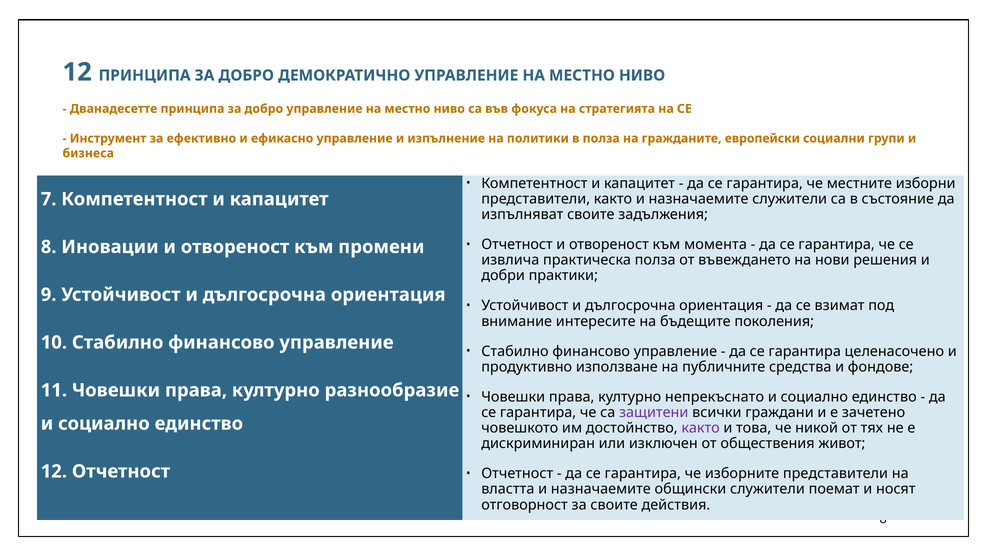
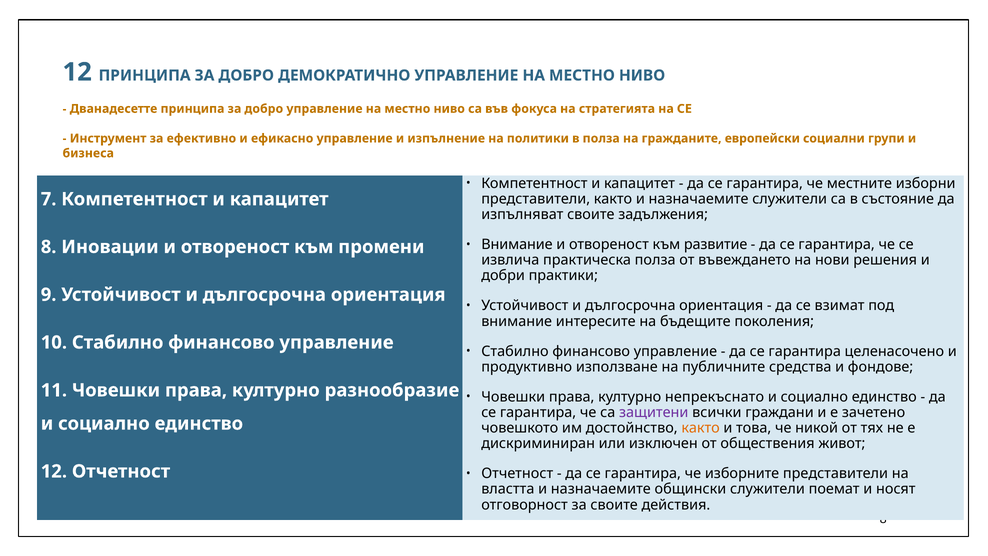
Отчетност at (517, 244): Отчетност -> Внимание
момента: момента -> развитие
както at (701, 428) colour: purple -> orange
